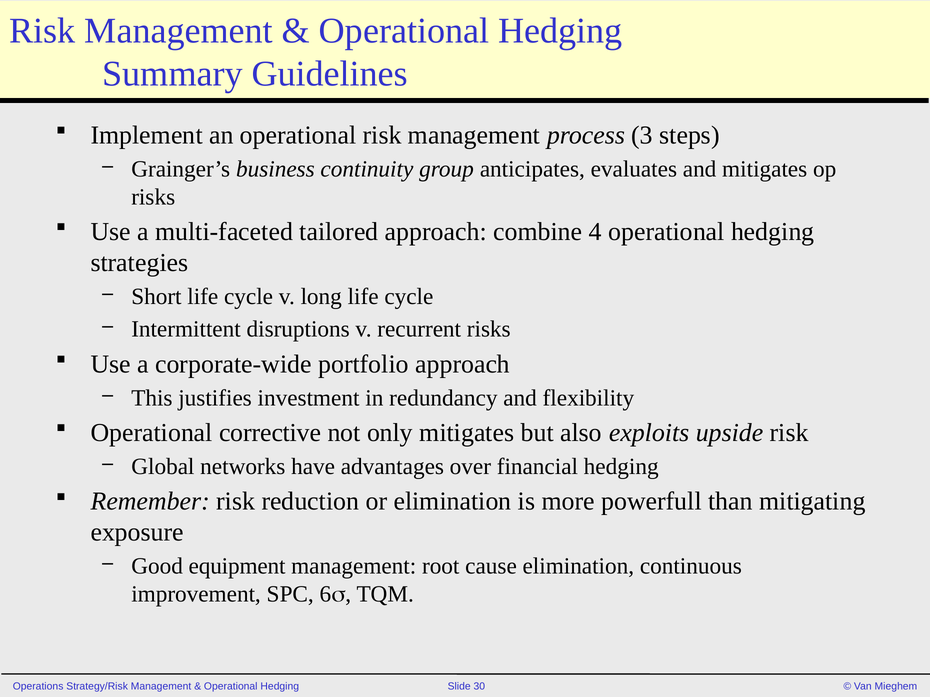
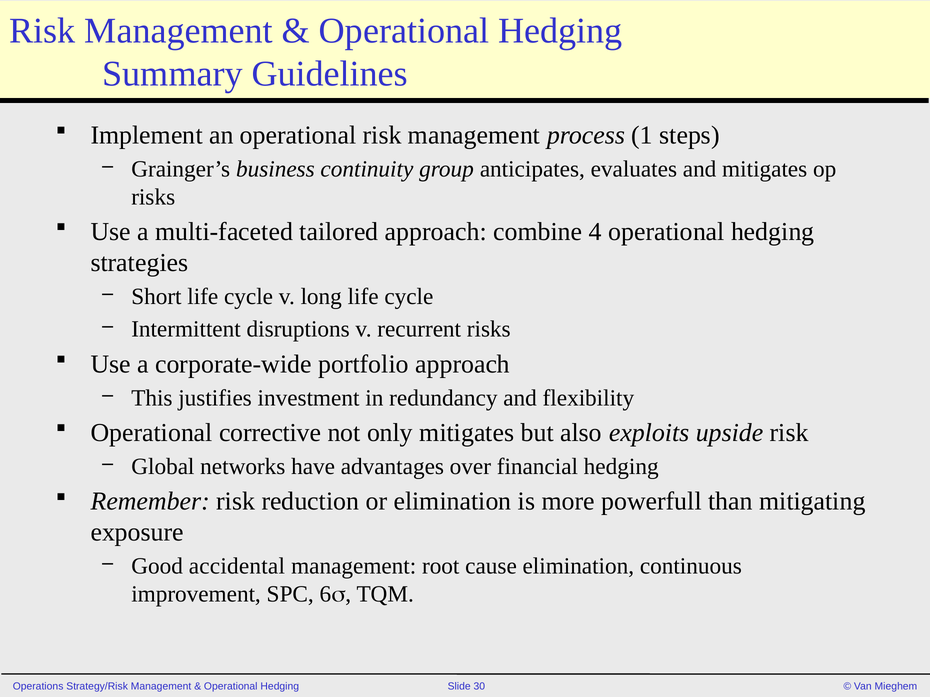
3: 3 -> 1
equipment: equipment -> accidental
